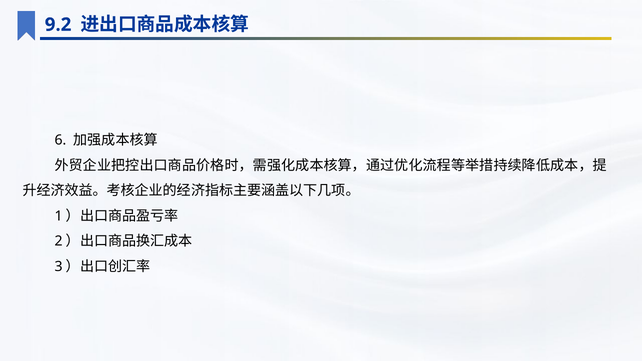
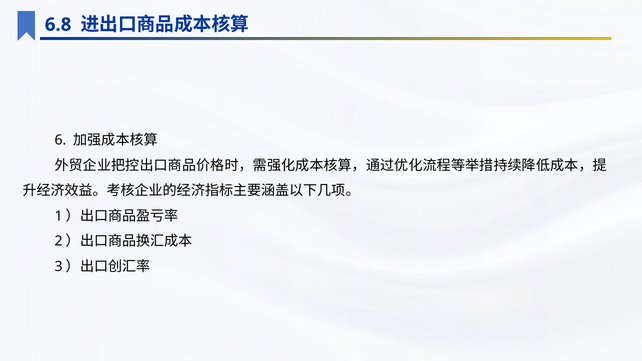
9.2: 9.2 -> 6.8
